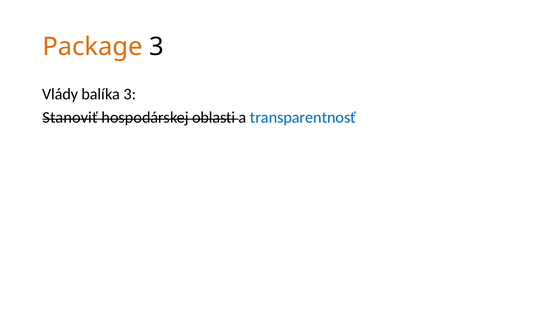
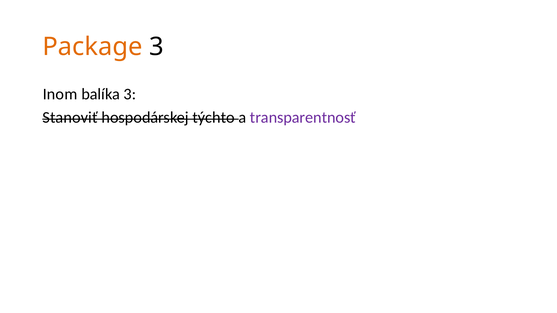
Vlády: Vlády -> Inom
oblasti: oblasti -> týchto
transparentnosť colour: blue -> purple
